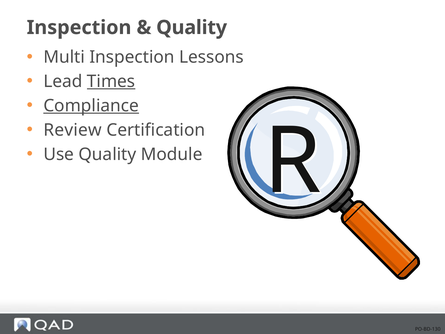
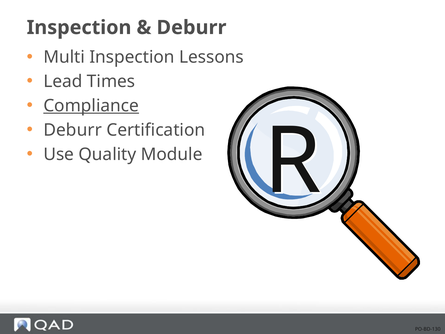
Quality at (192, 28): Quality -> Deburr
Times underline: present -> none
Review at (73, 130): Review -> Deburr
